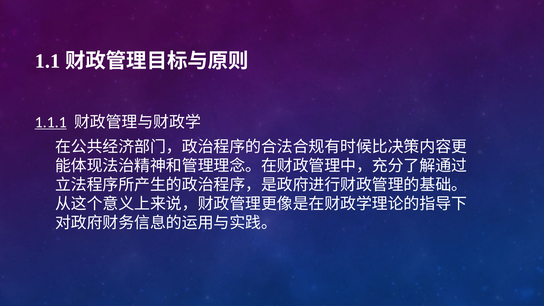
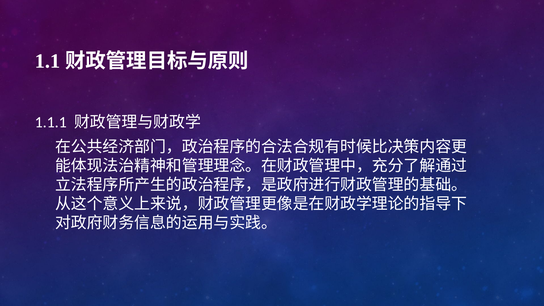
1.1.1 underline: present -> none
